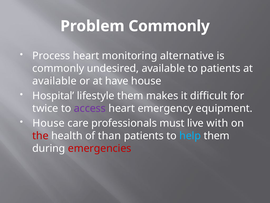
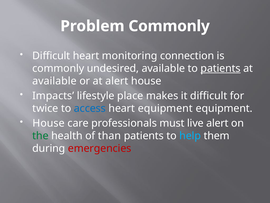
Process at (51, 56): Process -> Difficult
alternative: alternative -> connection
patients at (221, 68) underline: none -> present
at have: have -> alert
Hospital: Hospital -> Impacts
lifestyle them: them -> place
access colour: purple -> blue
heart emergency: emergency -> equipment
live with: with -> alert
the colour: red -> green
